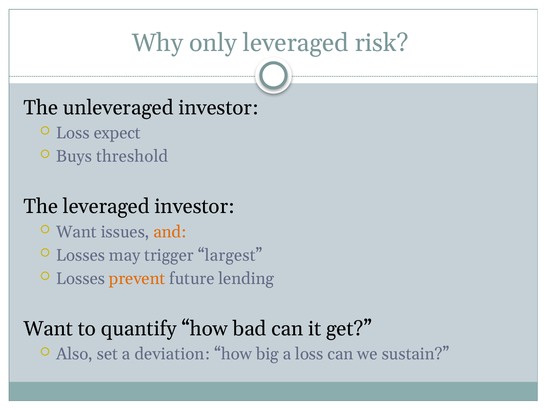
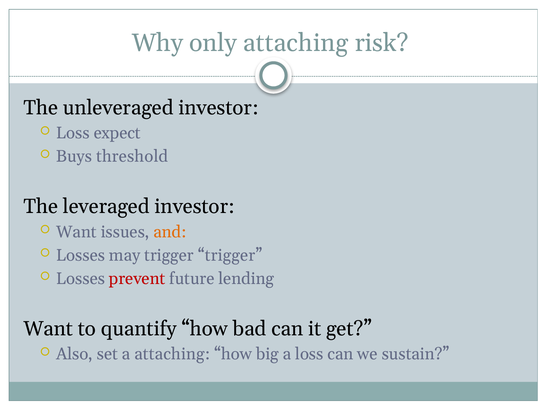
only leveraged: leveraged -> attaching
trigger largest: largest -> trigger
prevent colour: orange -> red
a deviation: deviation -> attaching
